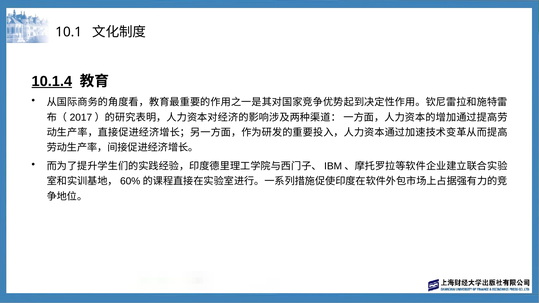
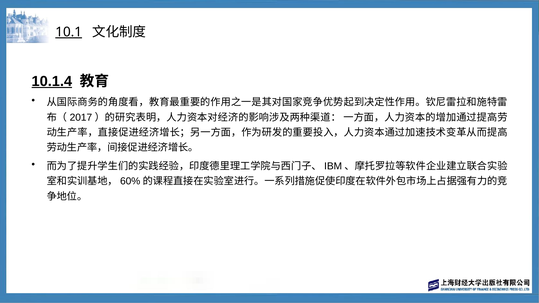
10.1 underline: none -> present
